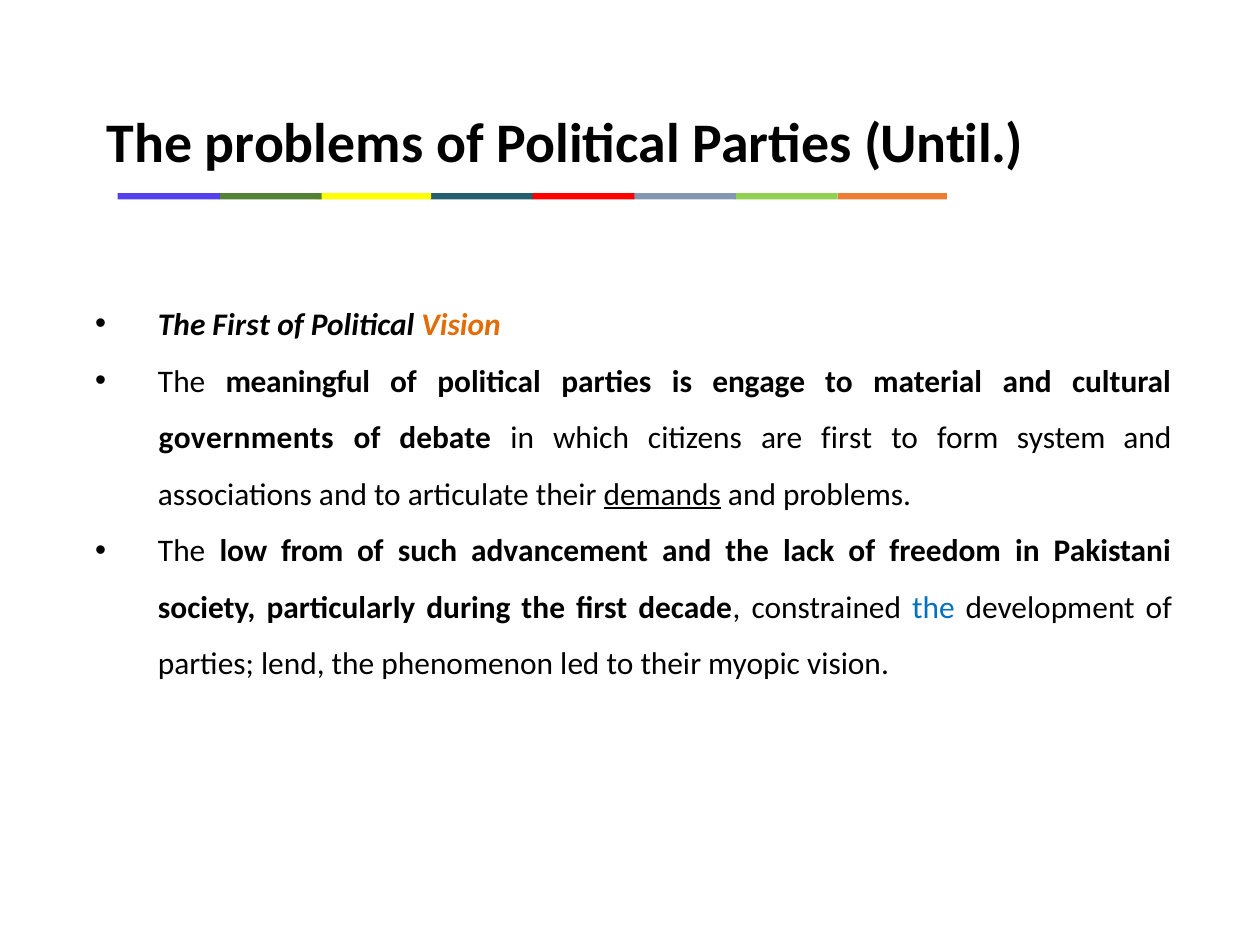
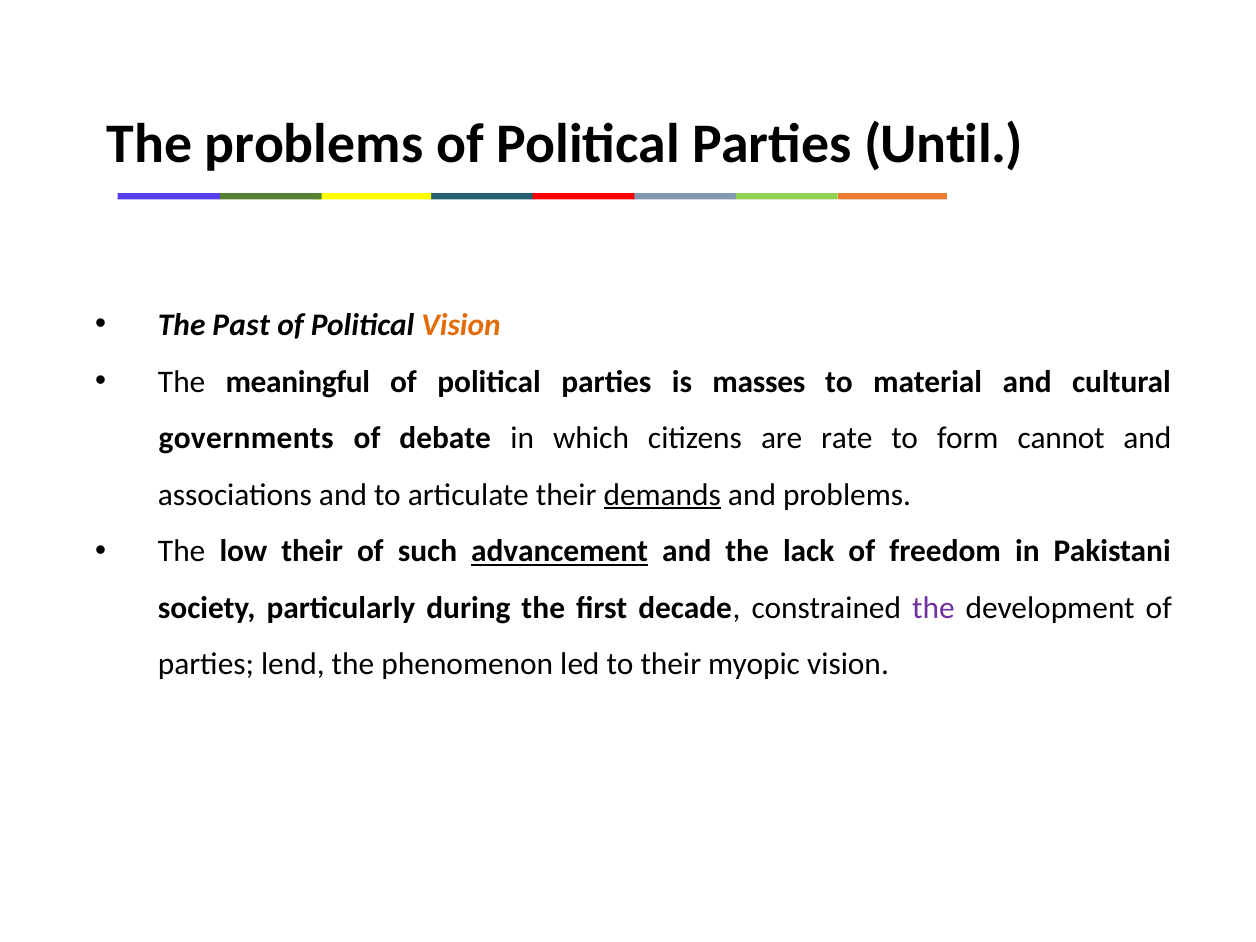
First at (241, 325): First -> Past
engage: engage -> masses
are first: first -> rate
system: system -> cannot
low from: from -> their
advancement underline: none -> present
the at (933, 608) colour: blue -> purple
